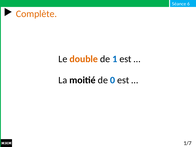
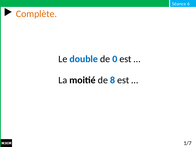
double colour: orange -> blue
1: 1 -> 0
0: 0 -> 8
